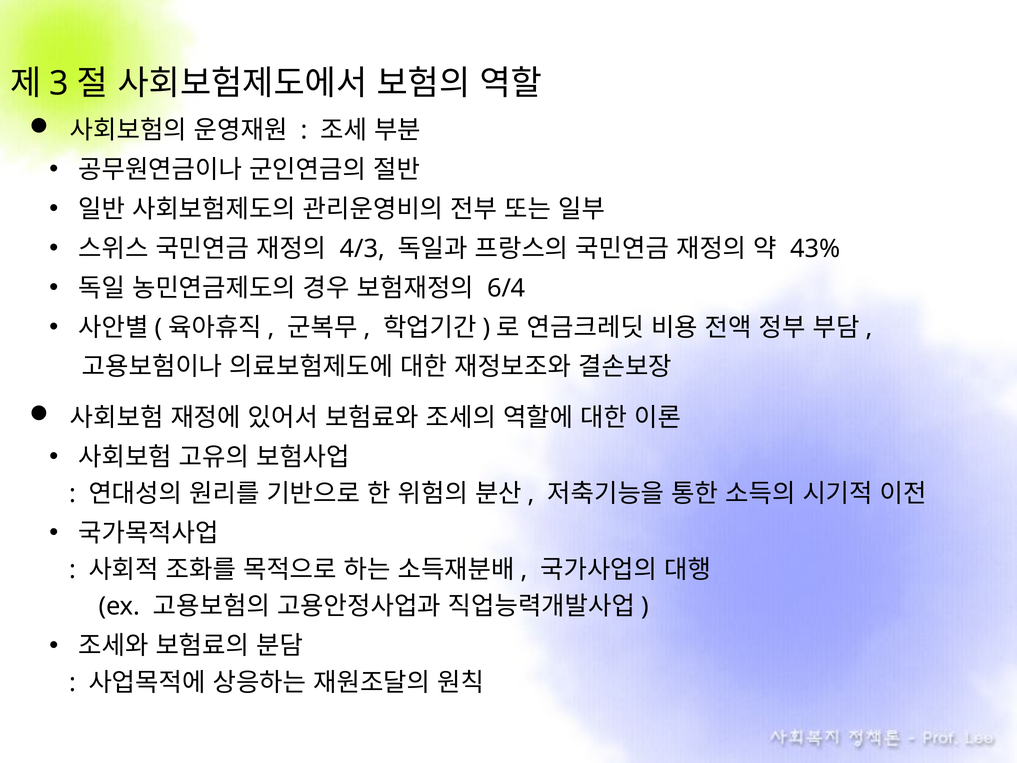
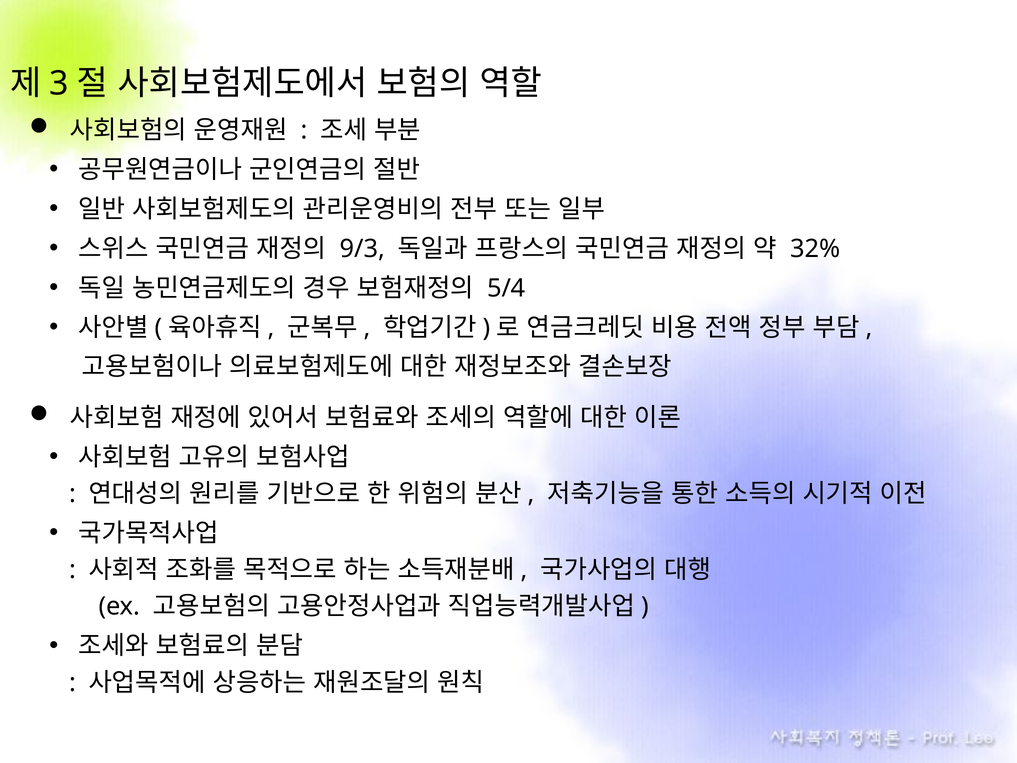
4/3: 4/3 -> 9/3
43%: 43% -> 32%
6/4: 6/4 -> 5/4
